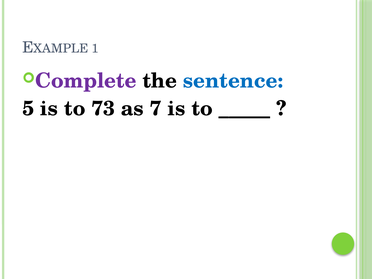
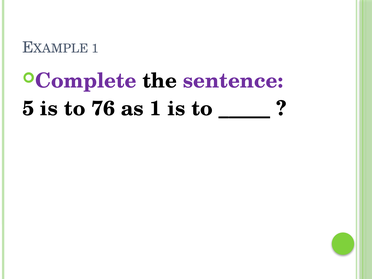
sentence colour: blue -> purple
73: 73 -> 76
as 7: 7 -> 1
